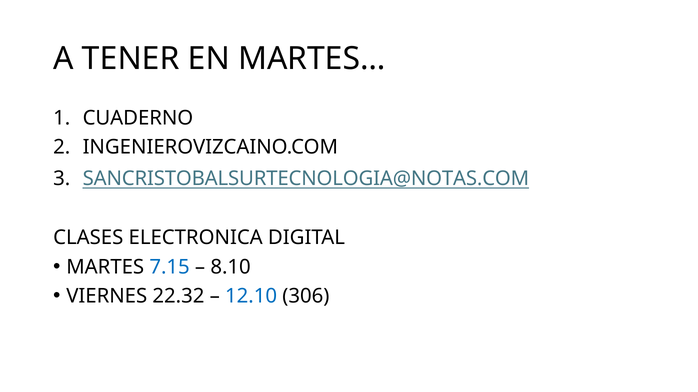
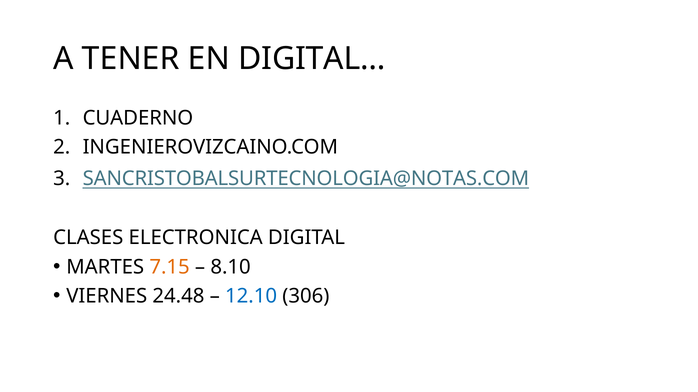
MARTES…: MARTES… -> DIGITAL…
7.15 colour: blue -> orange
22.32: 22.32 -> 24.48
